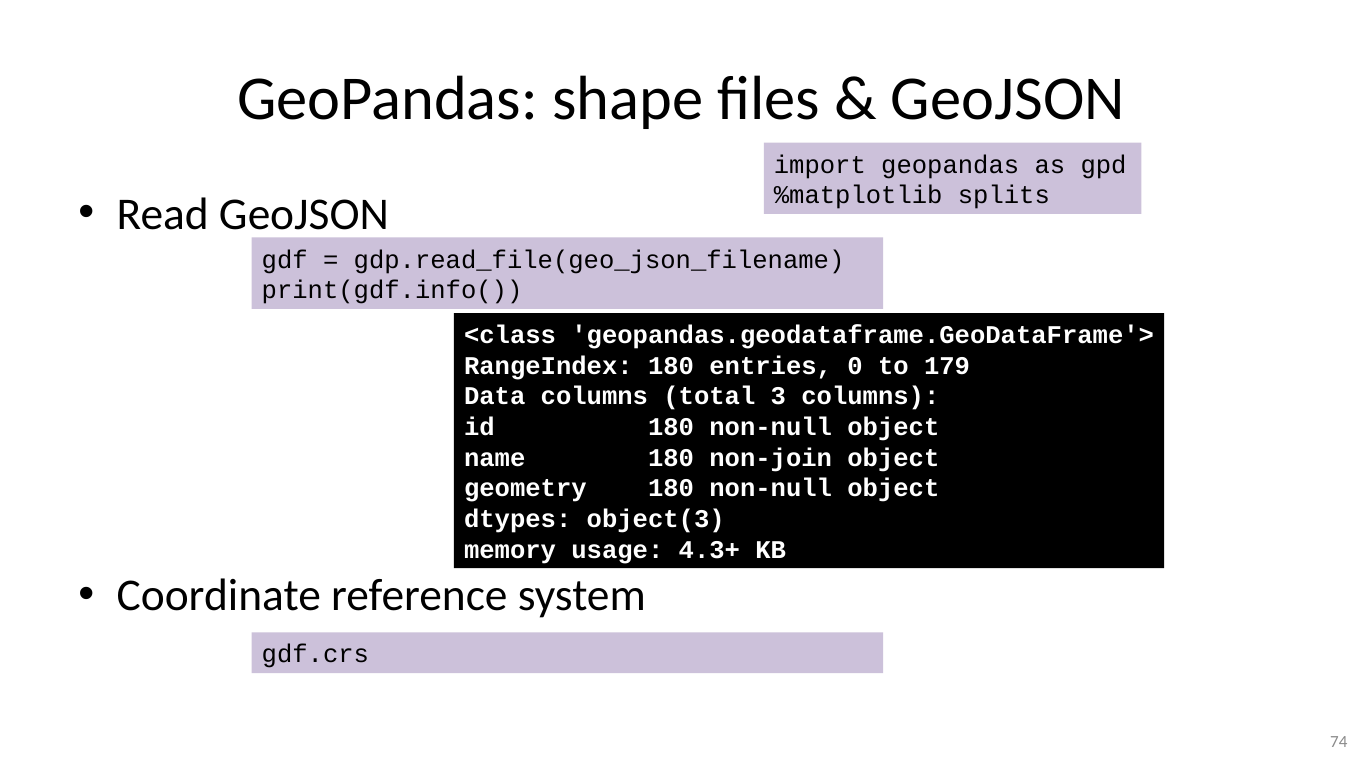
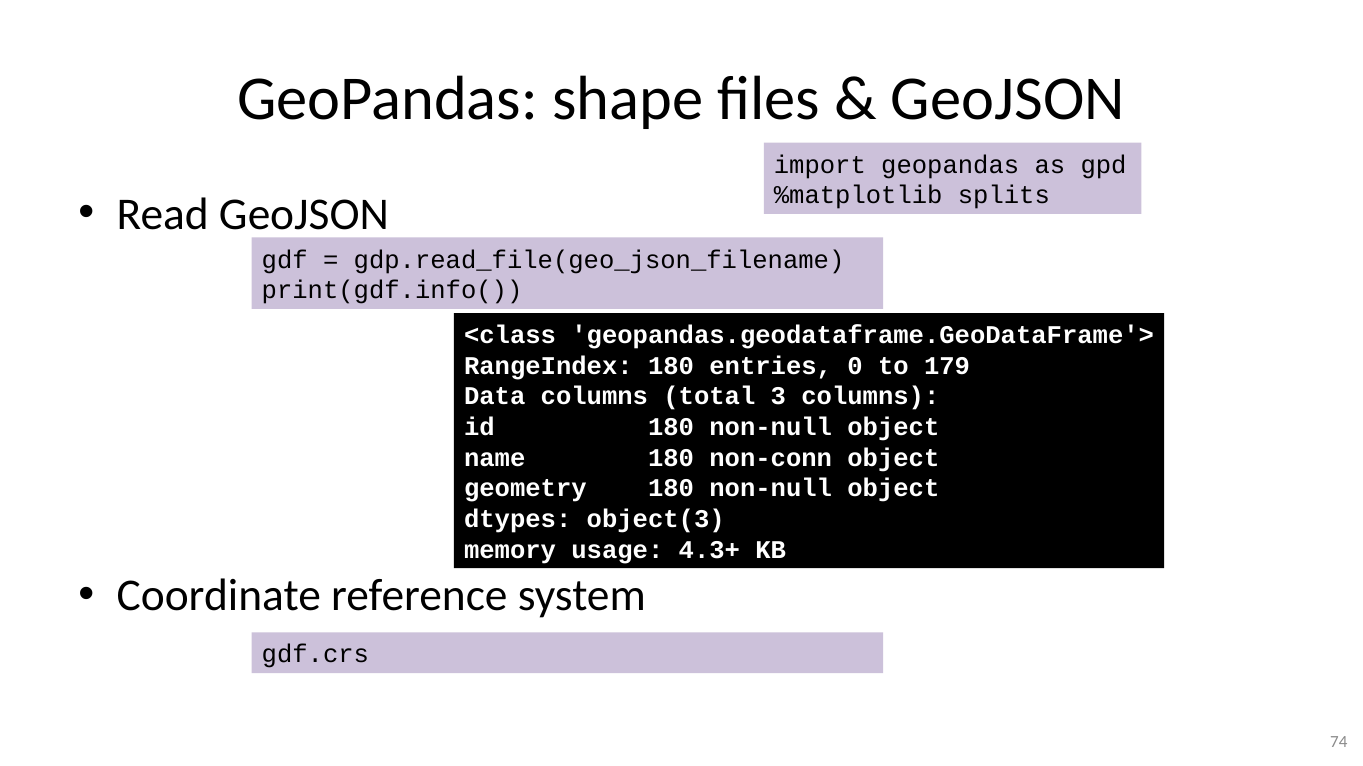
non-join: non-join -> non-conn
